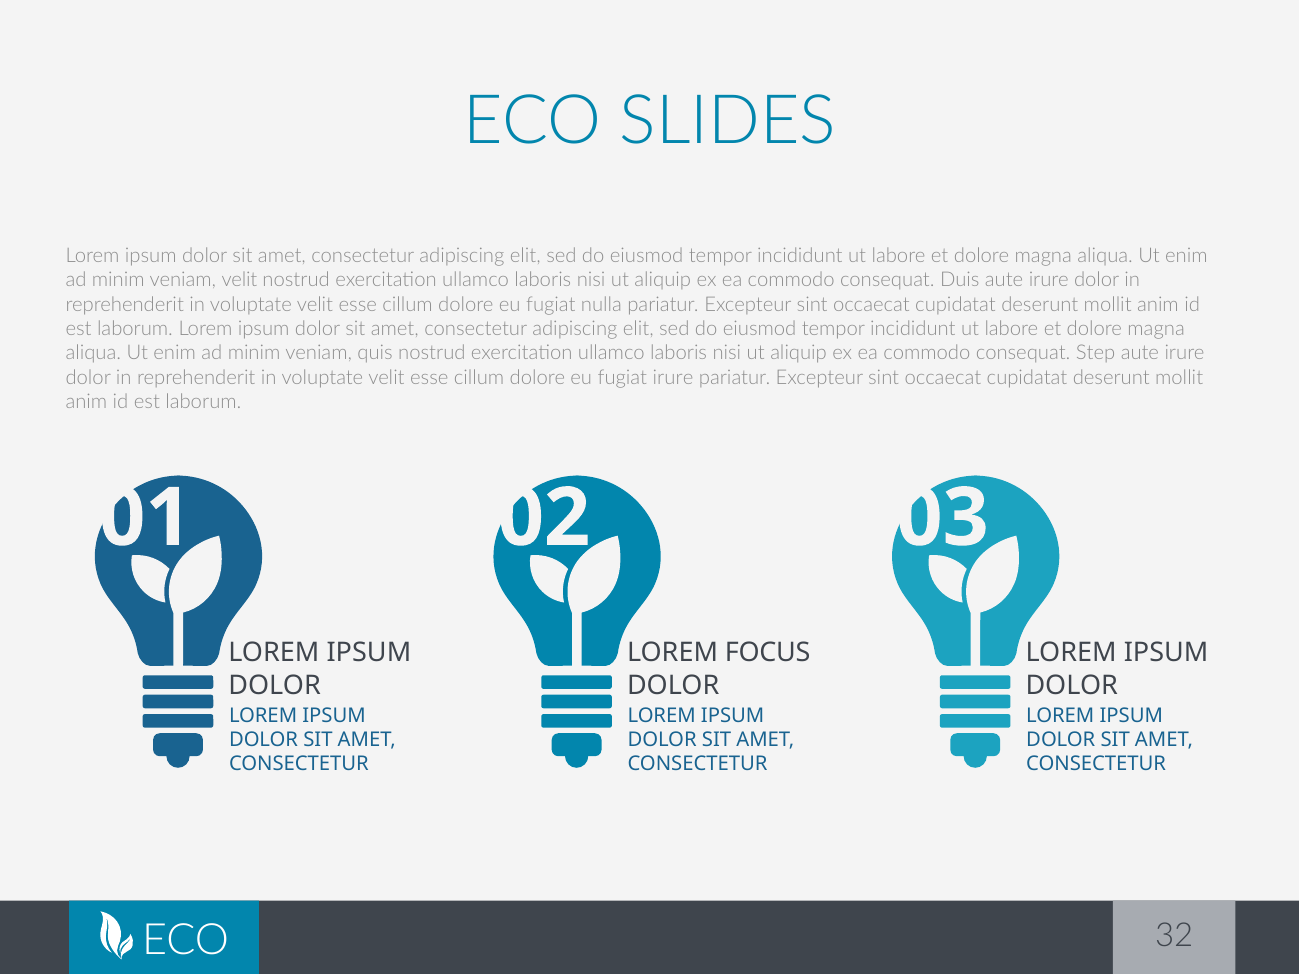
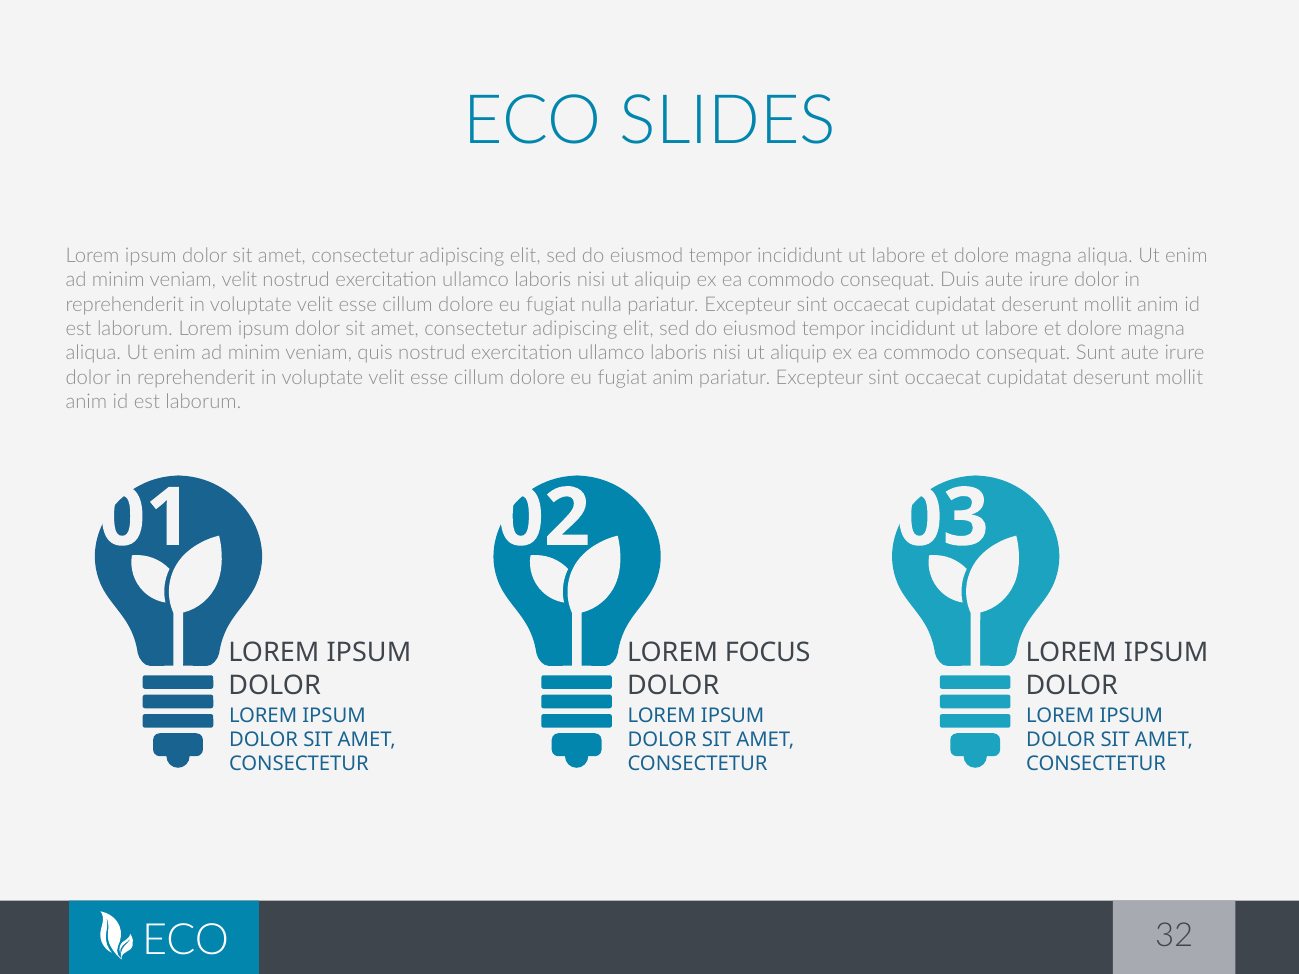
Step: Step -> Sunt
fugiat irure: irure -> anim
